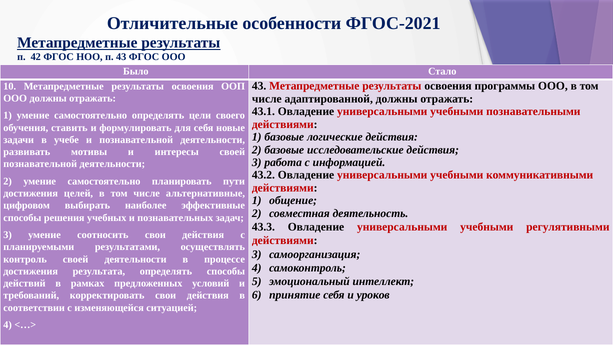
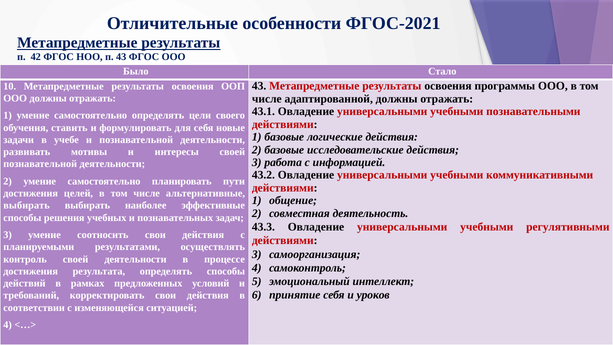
цифровом at (27, 205): цифровом -> выбирать
